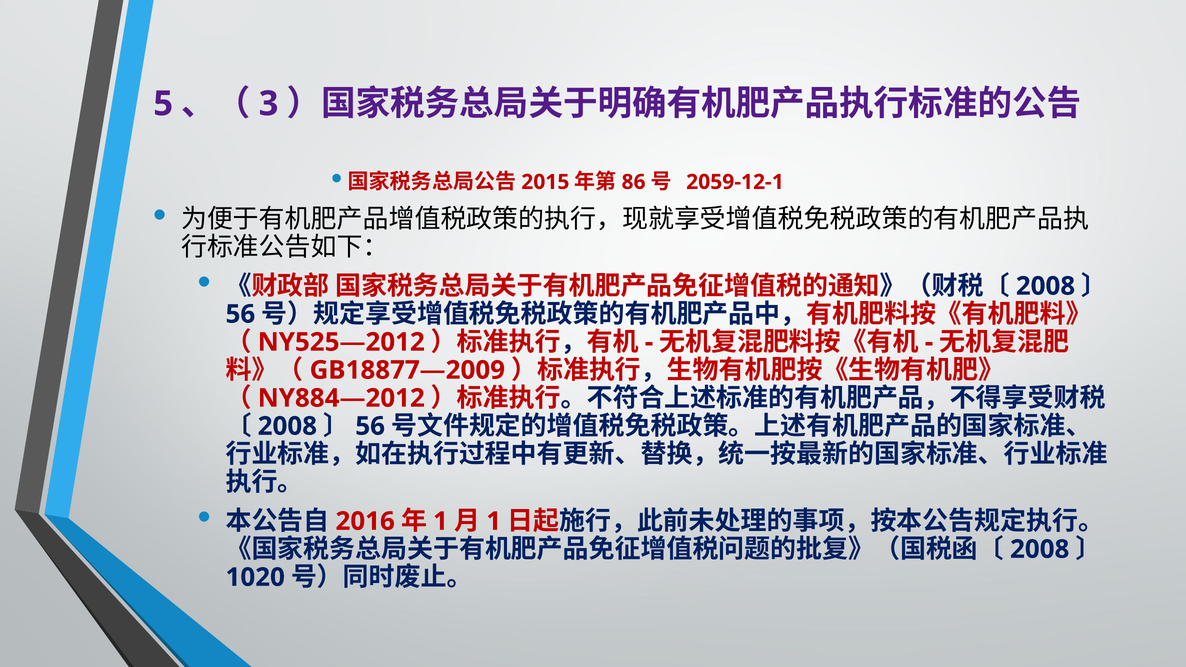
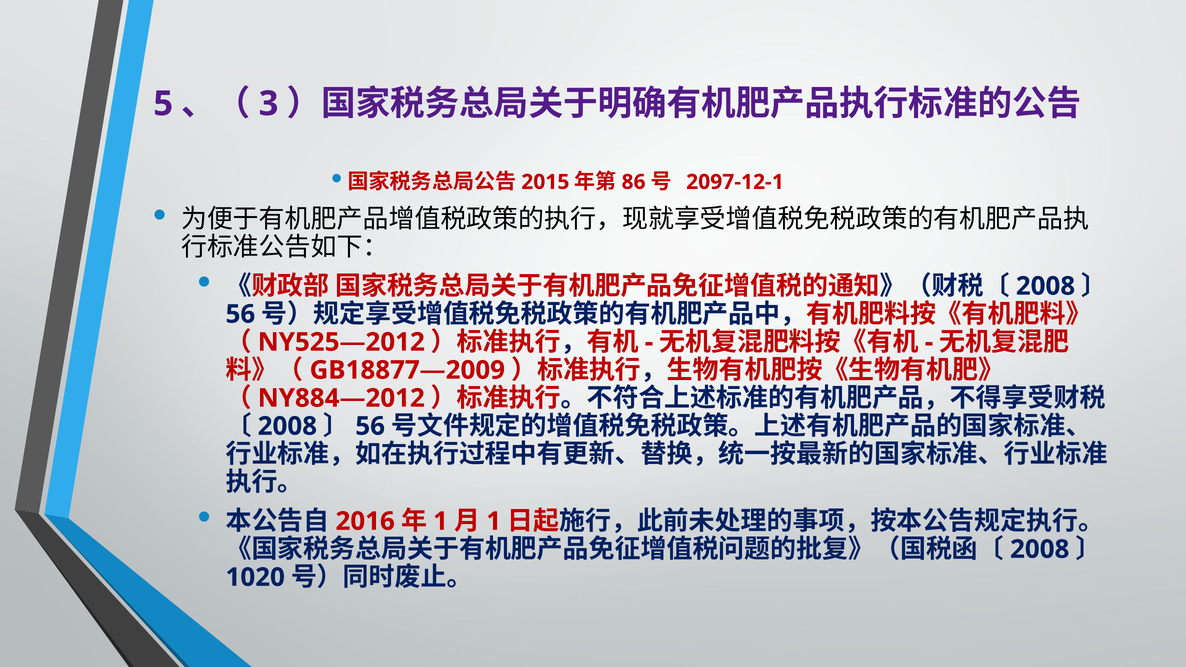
2059-12-1: 2059-12-1 -> 2097-12-1
